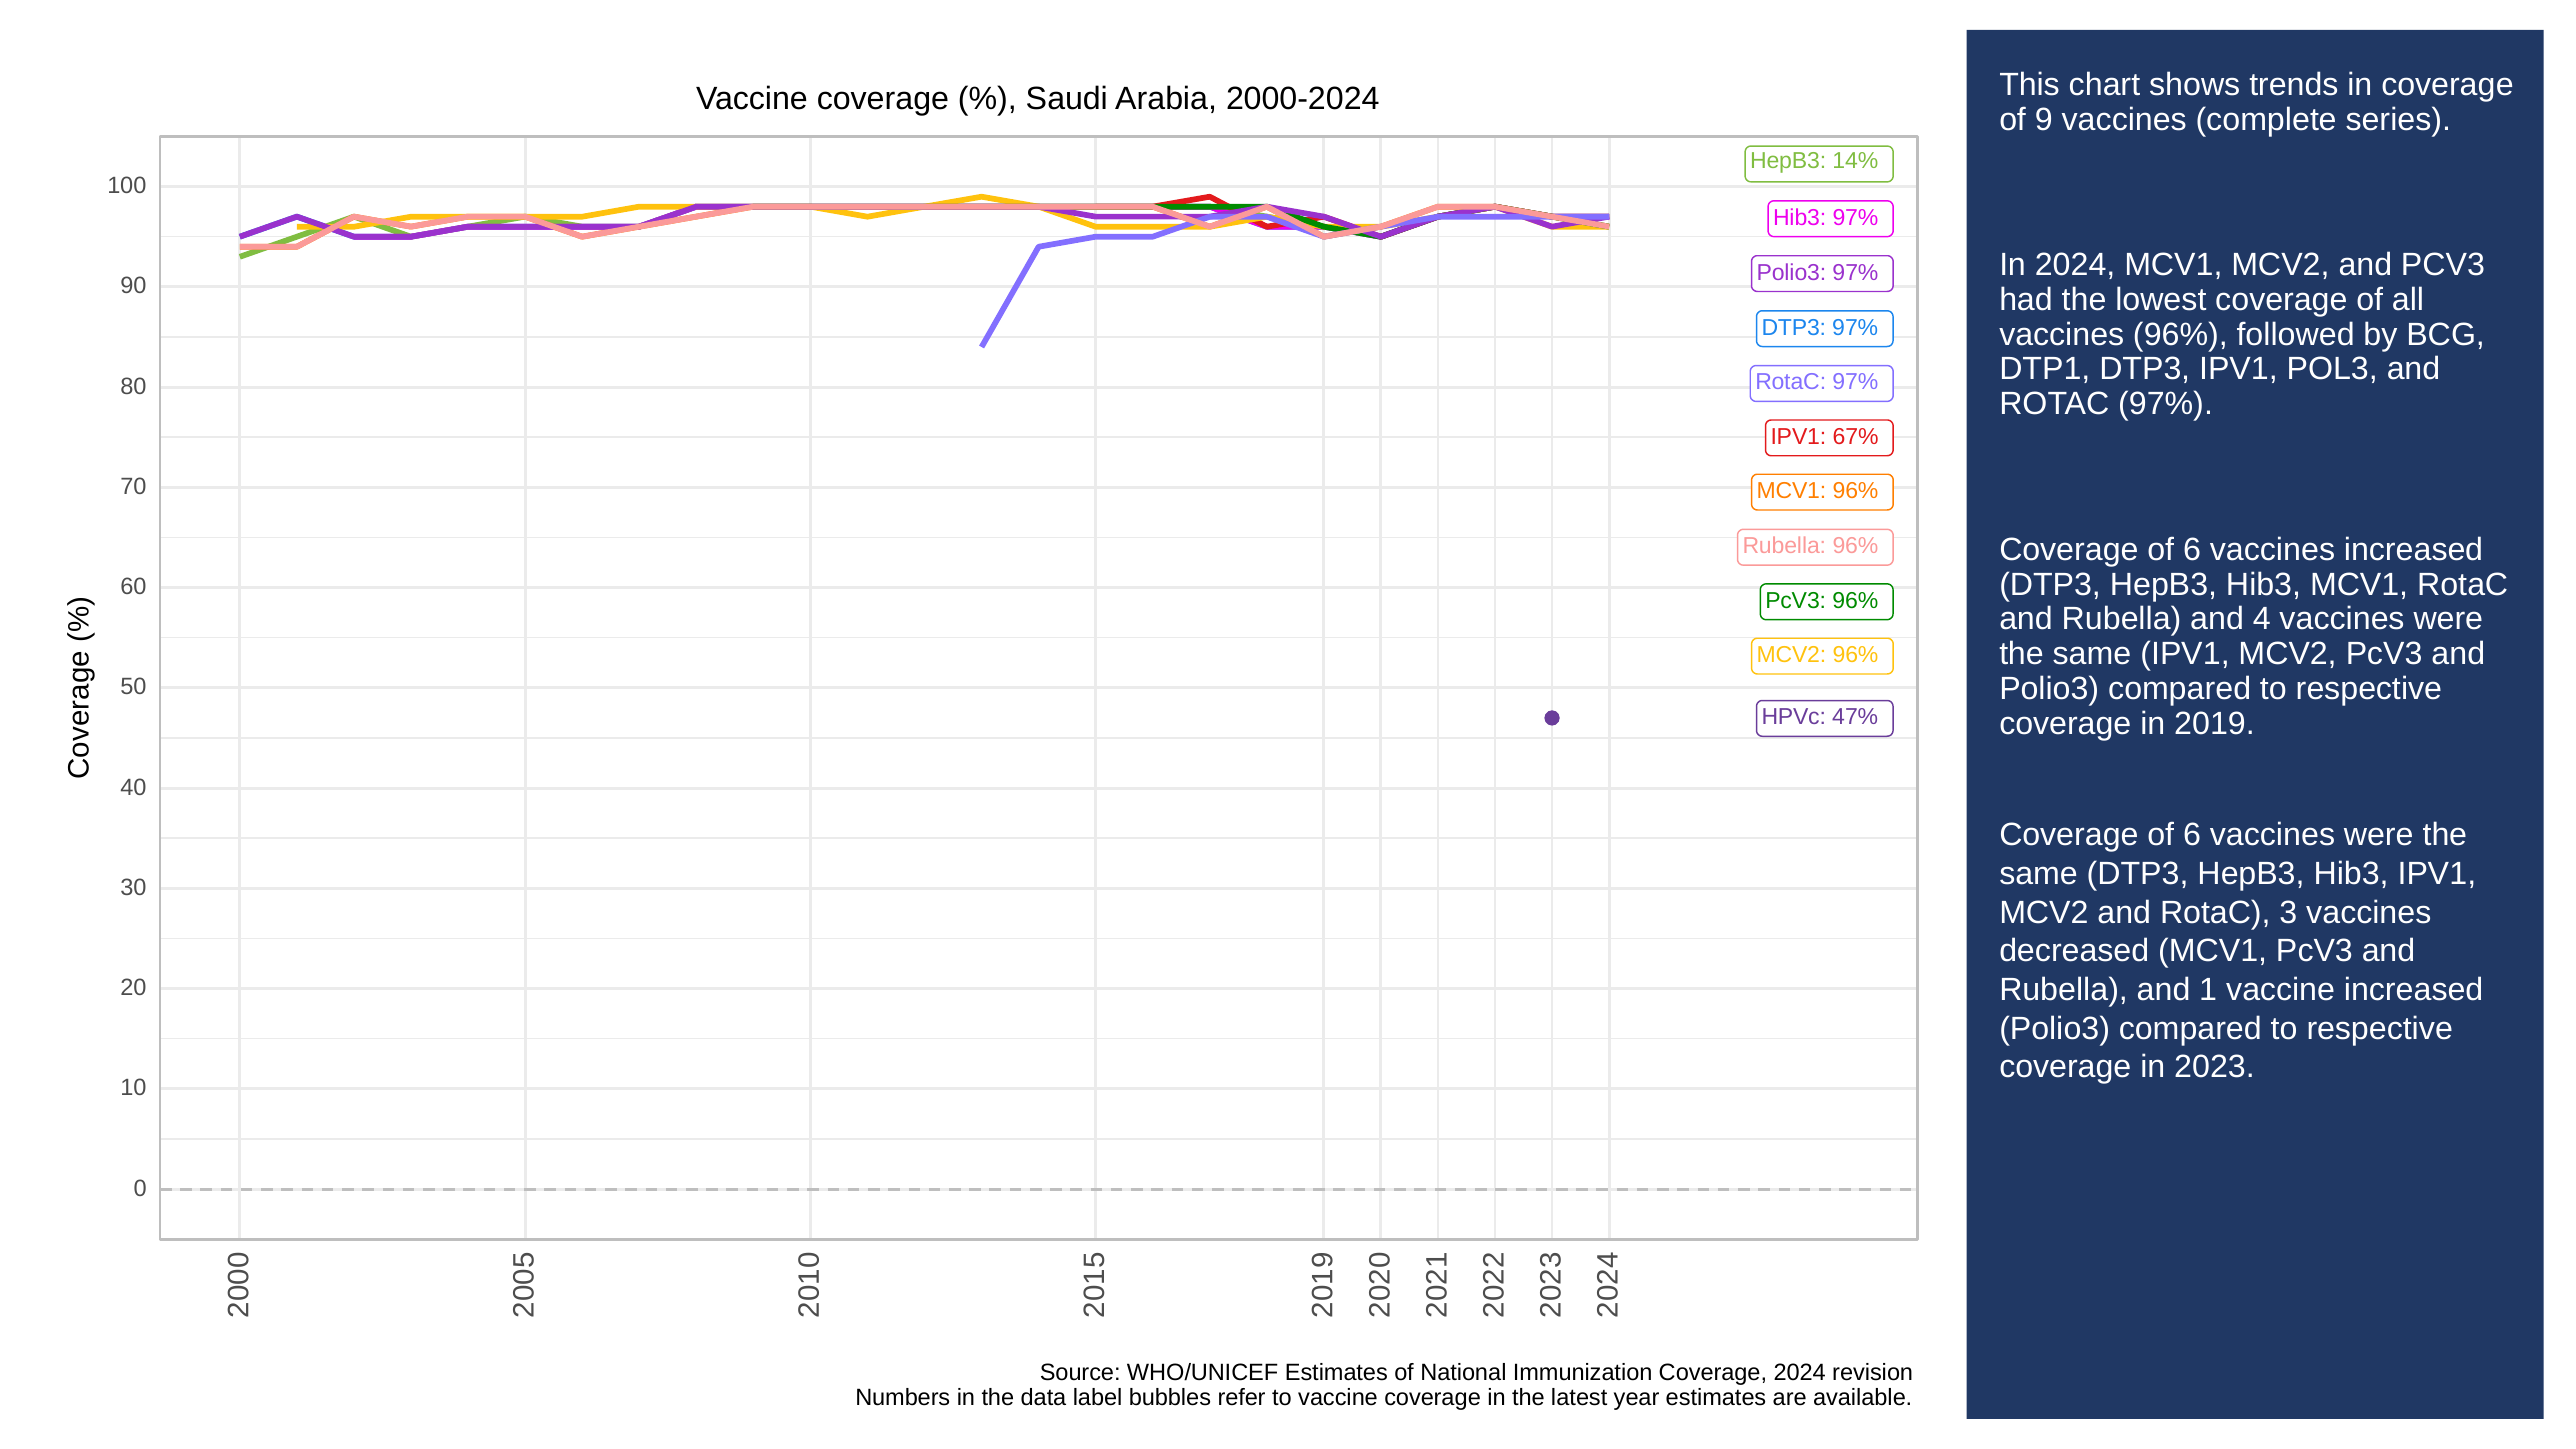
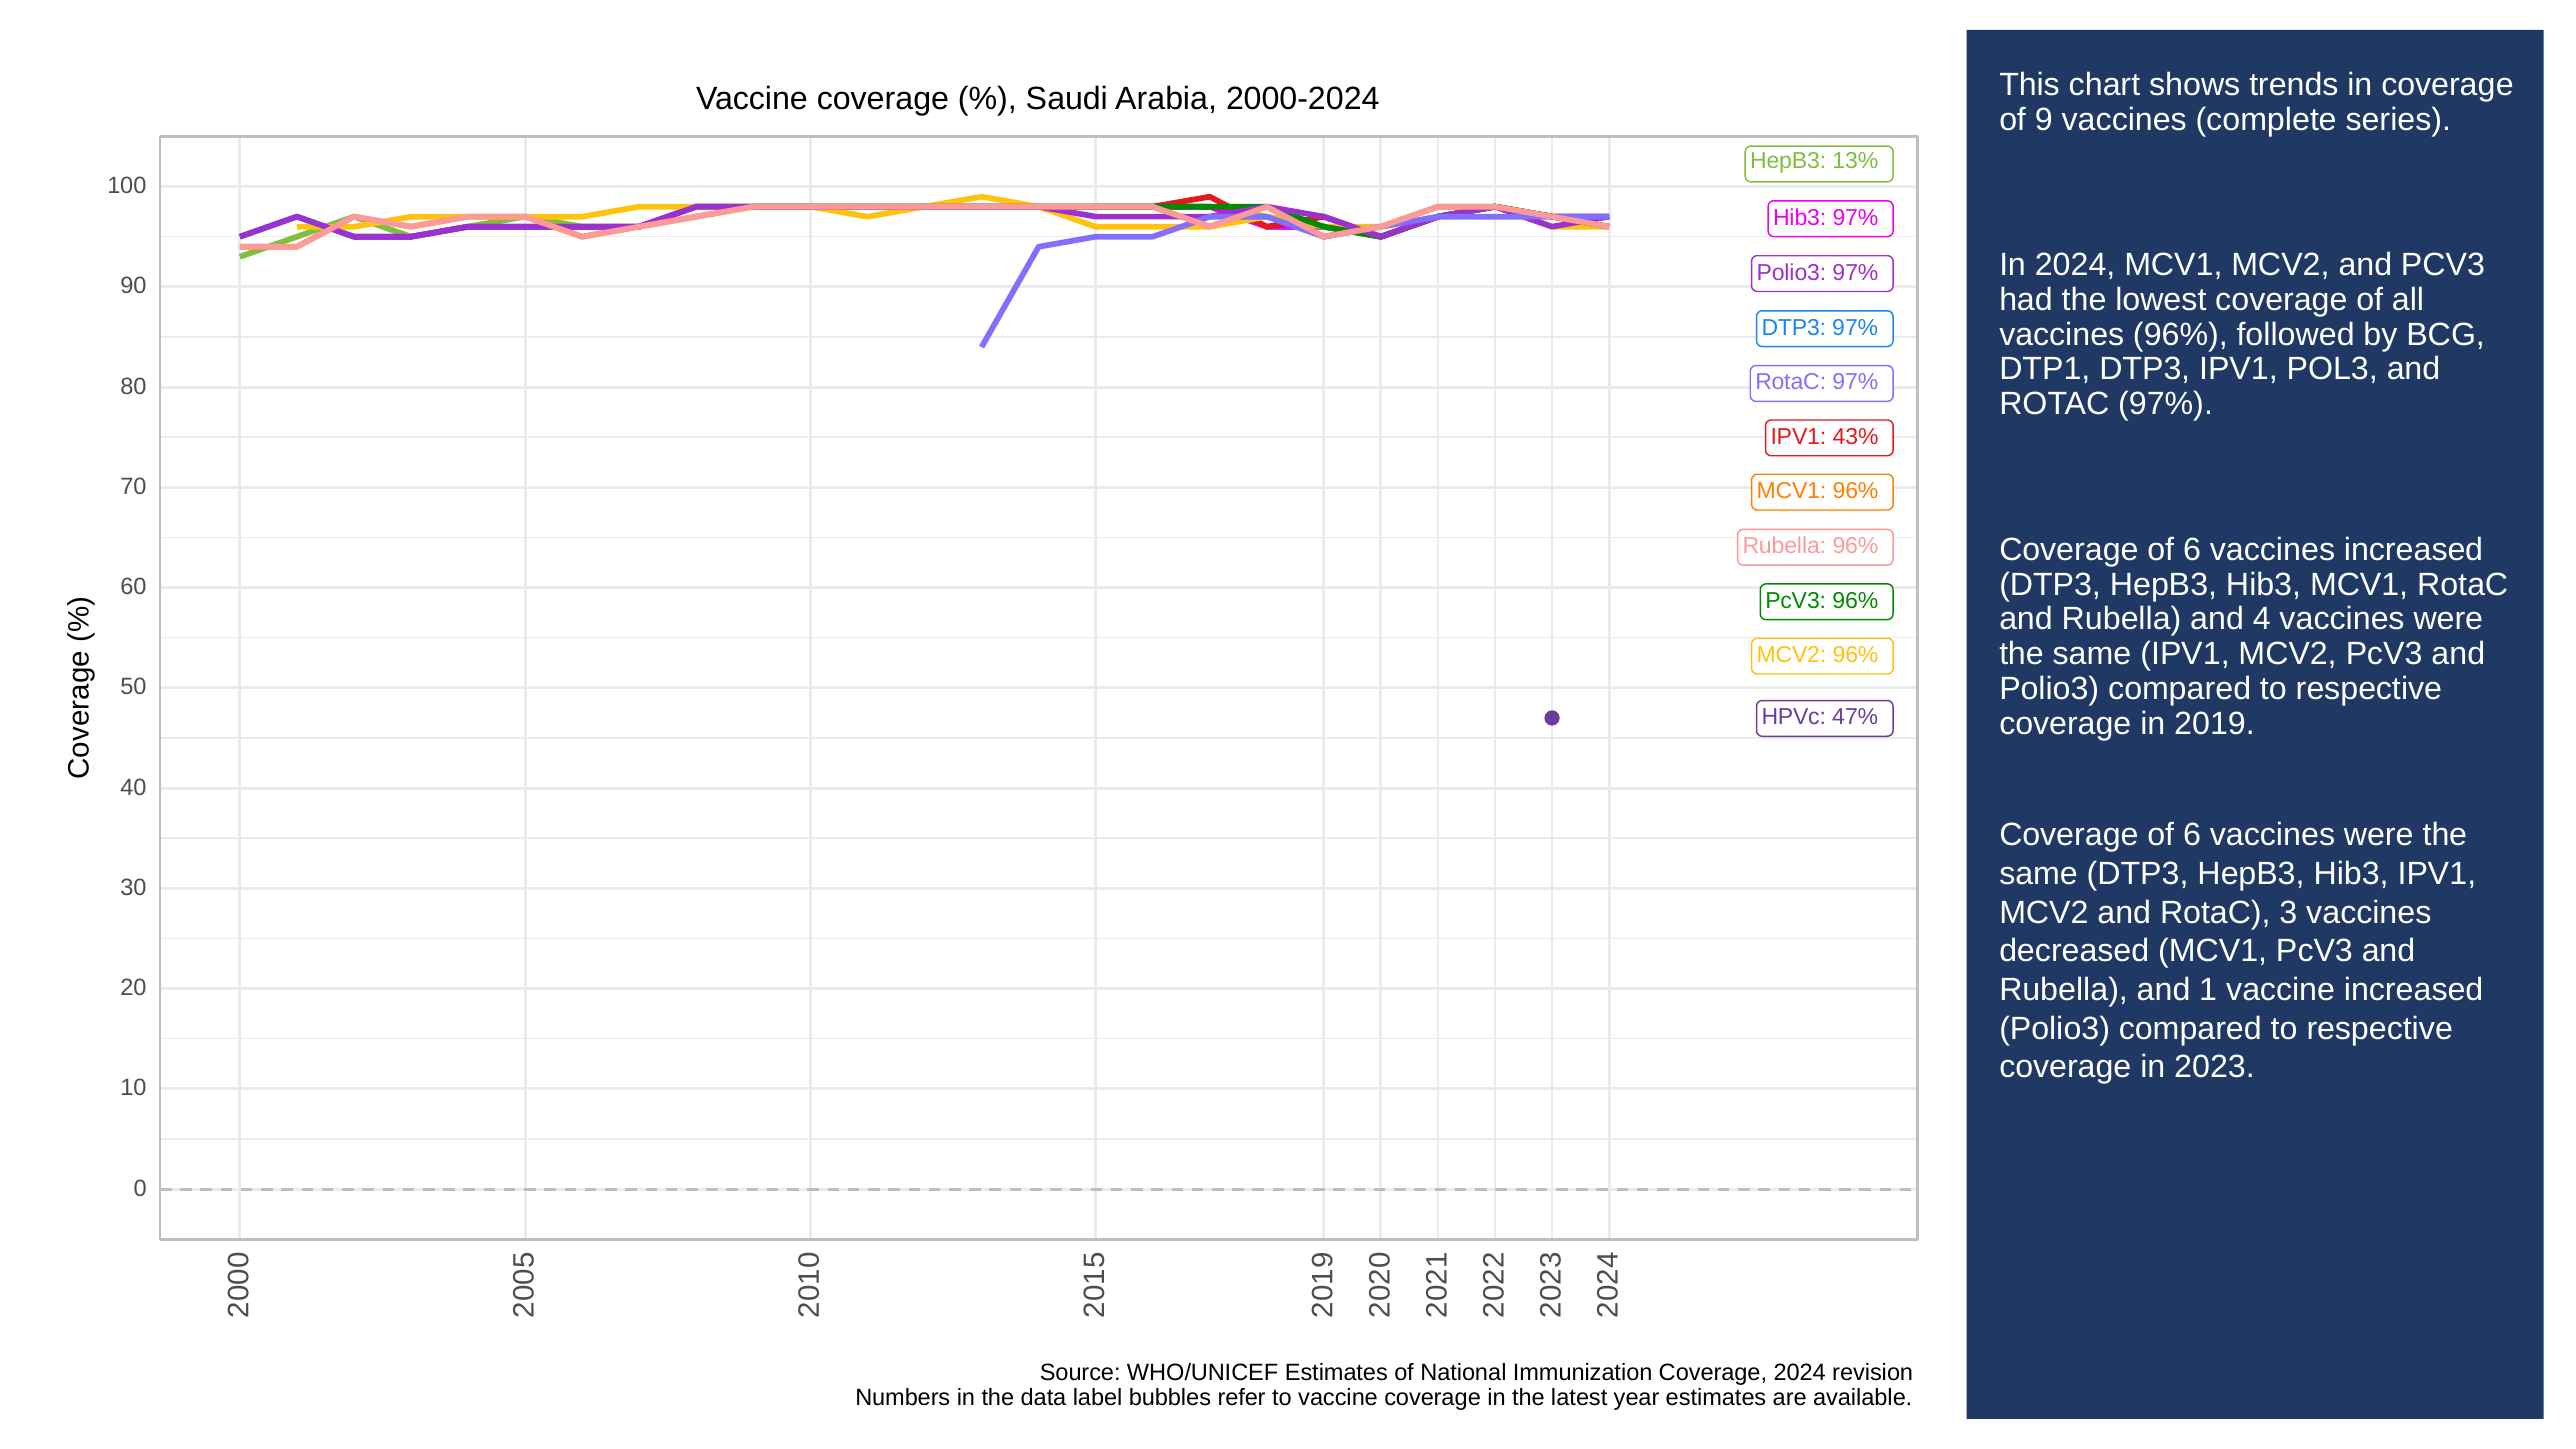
14%: 14% -> 13%
67%: 67% -> 43%
